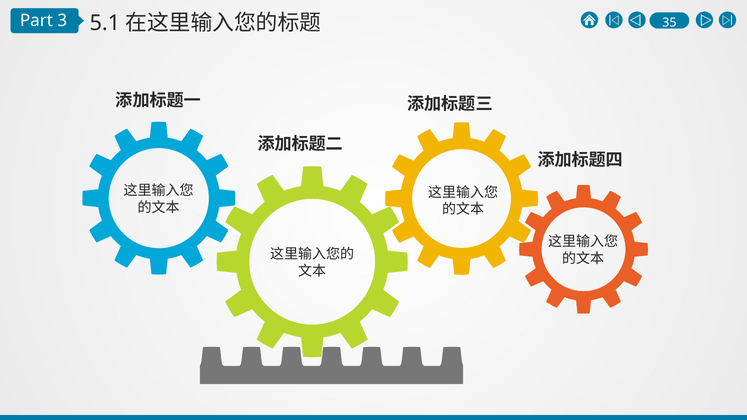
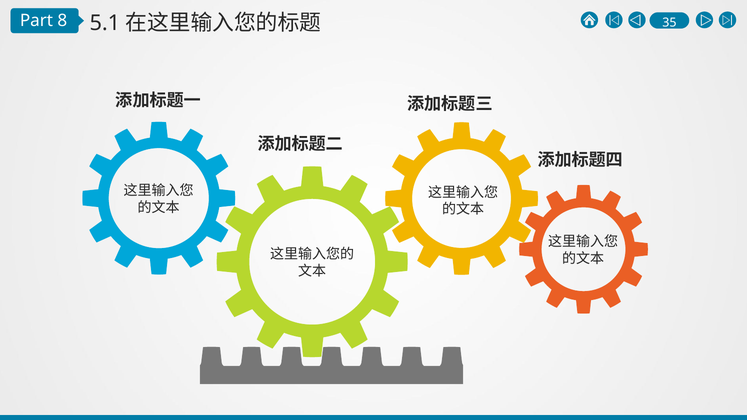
3: 3 -> 8
